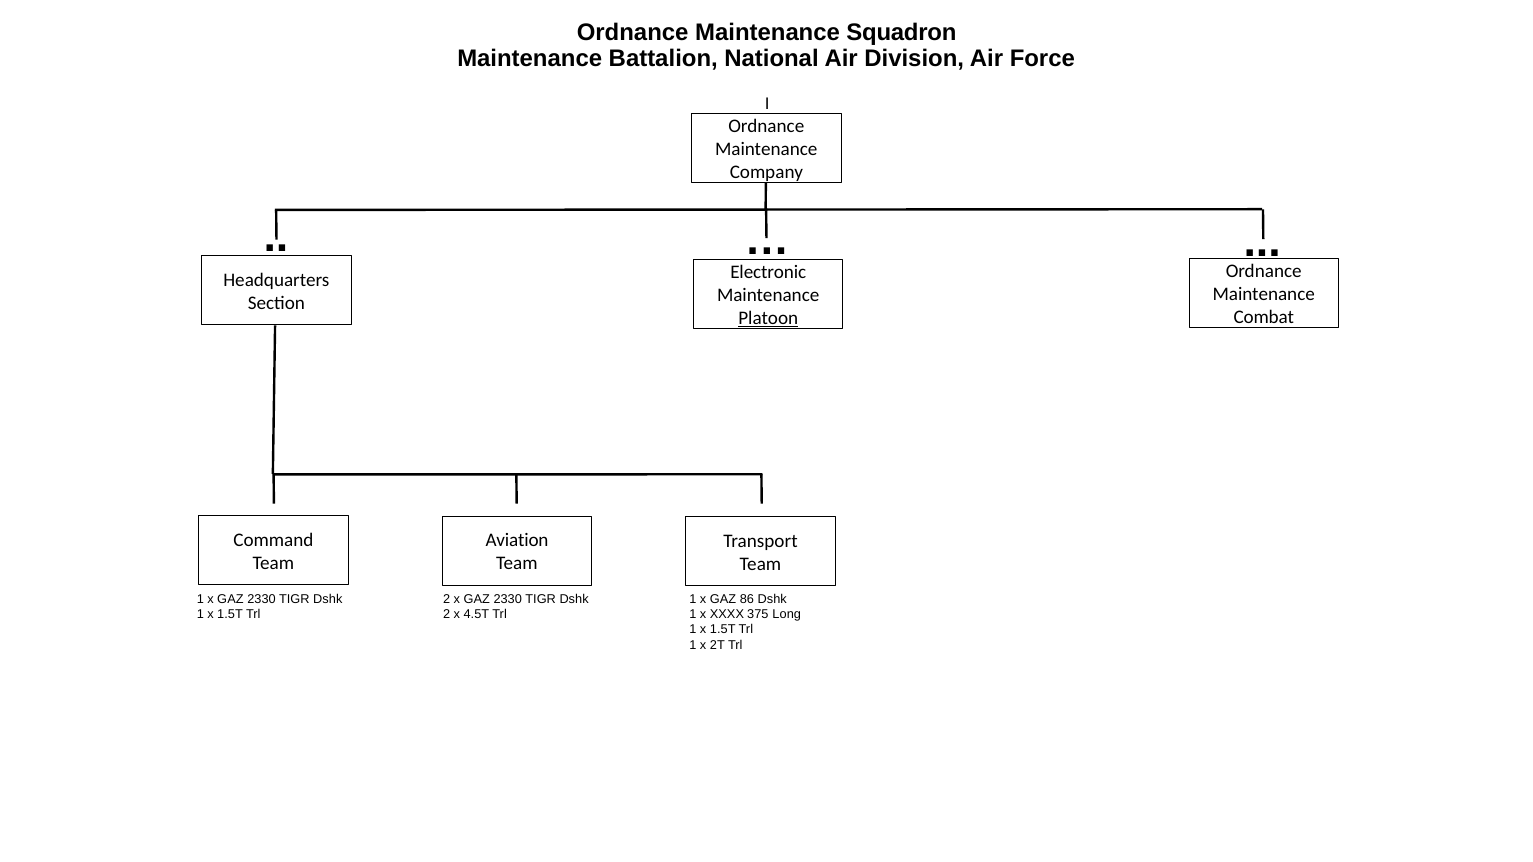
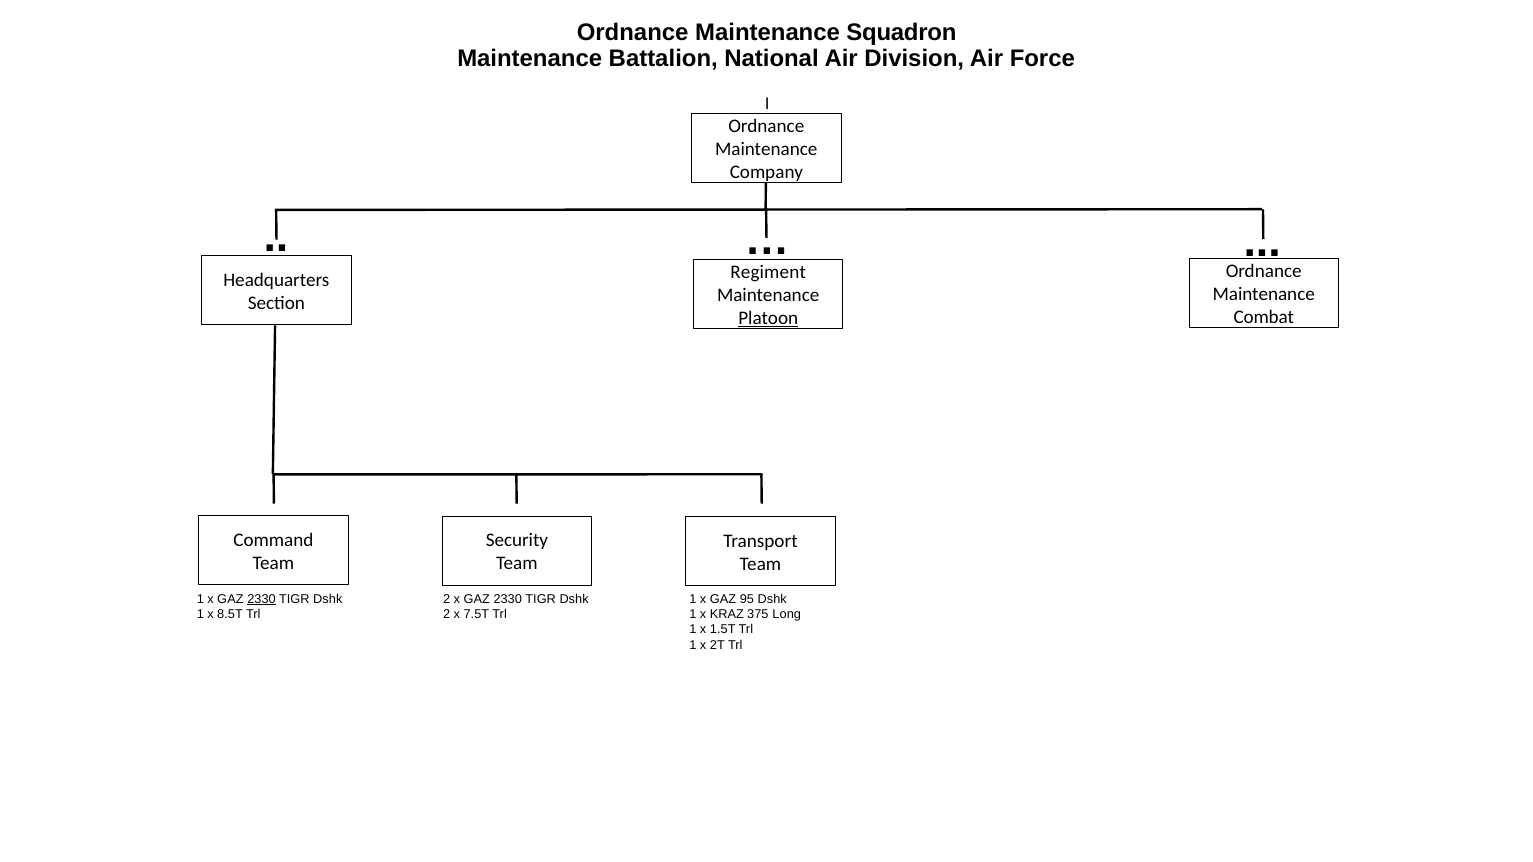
Electronic: Electronic -> Regiment
Aviation: Aviation -> Security
2330 at (262, 599) underline: none -> present
86: 86 -> 95
1.5T at (230, 615): 1.5T -> 8.5T
4.5T: 4.5T -> 7.5T
XXXX: XXXX -> KRAZ
